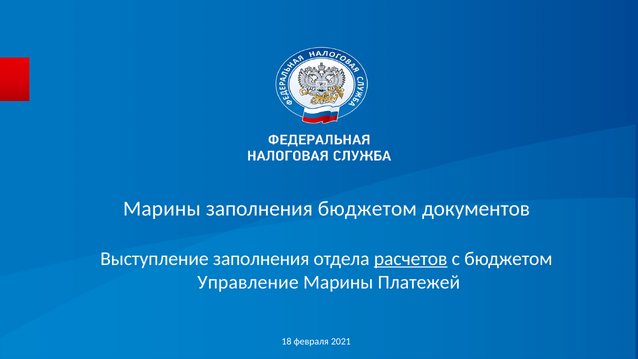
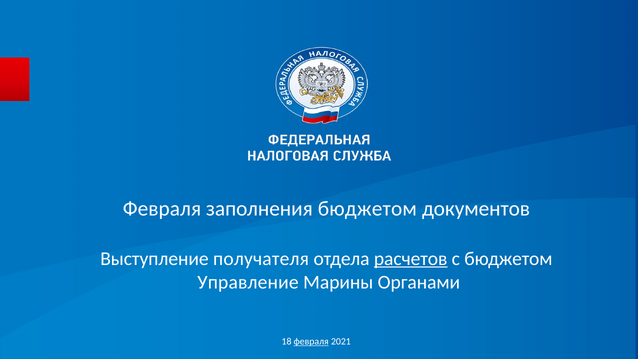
Марины at (162, 209): Марины -> Февраля
Выступление заполнения: заполнения -> получателя
Платежей: Платежей -> Органами
февраля at (311, 341) underline: none -> present
